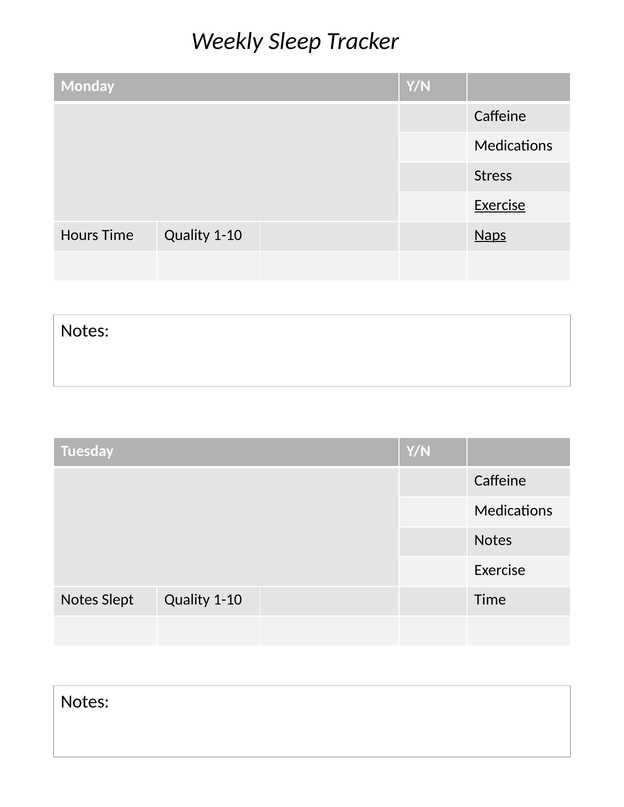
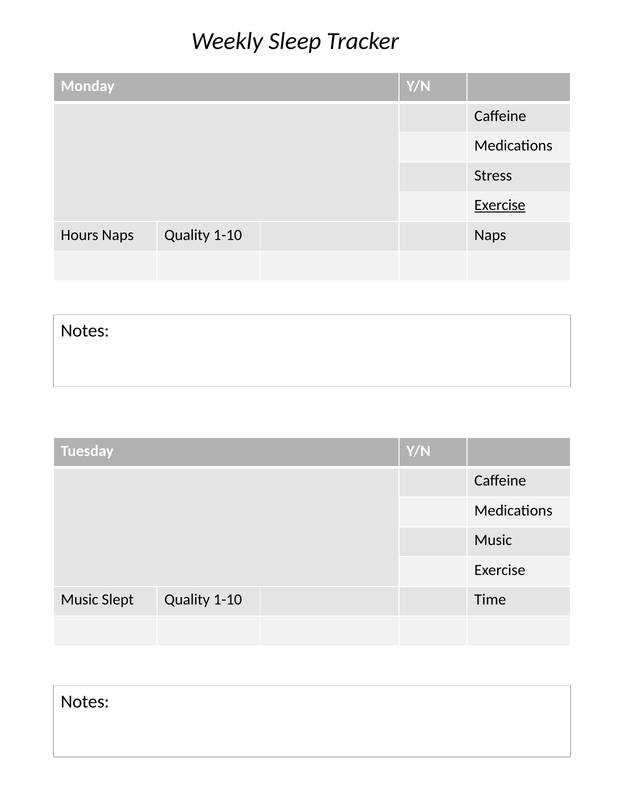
Hours Time: Time -> Naps
Naps at (490, 235) underline: present -> none
Notes at (493, 541): Notes -> Music
Notes at (80, 600): Notes -> Music
